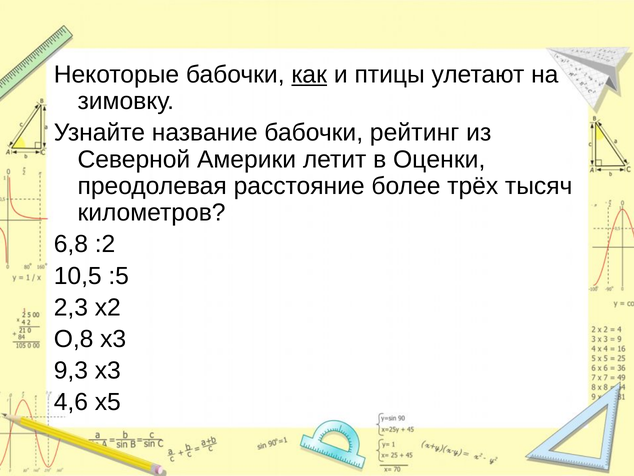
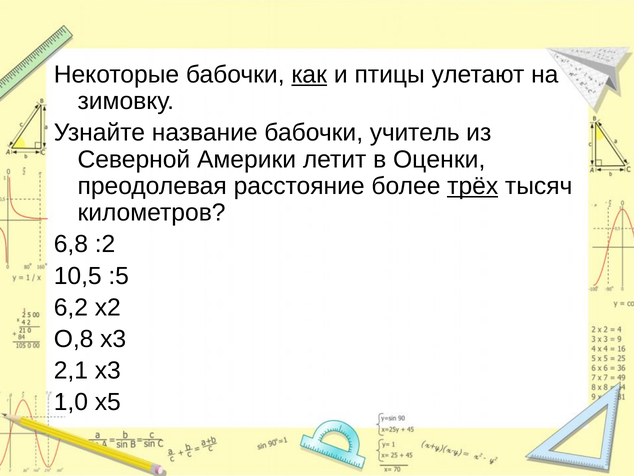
рейтинг: рейтинг -> учитель
трёх underline: none -> present
2,3: 2,3 -> 6,2
9,3: 9,3 -> 2,1
4,6: 4,6 -> 1,0
